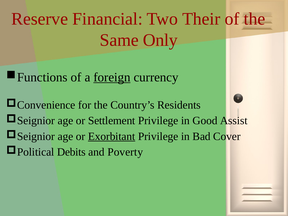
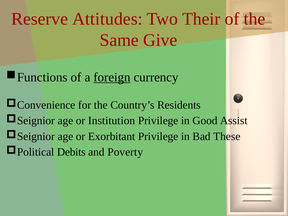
Financial: Financial -> Attitudes
Only: Only -> Give
Settlement: Settlement -> Institution
Exorbitant underline: present -> none
Cover: Cover -> These
